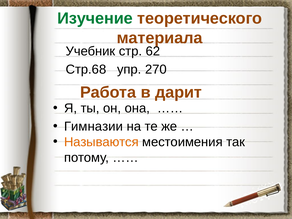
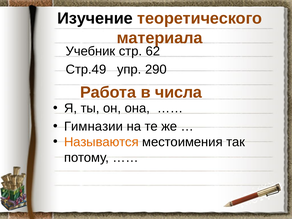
Изучение colour: green -> black
Стр.68: Стр.68 -> Стр.49
270: 270 -> 290
дарит: дарит -> числа
